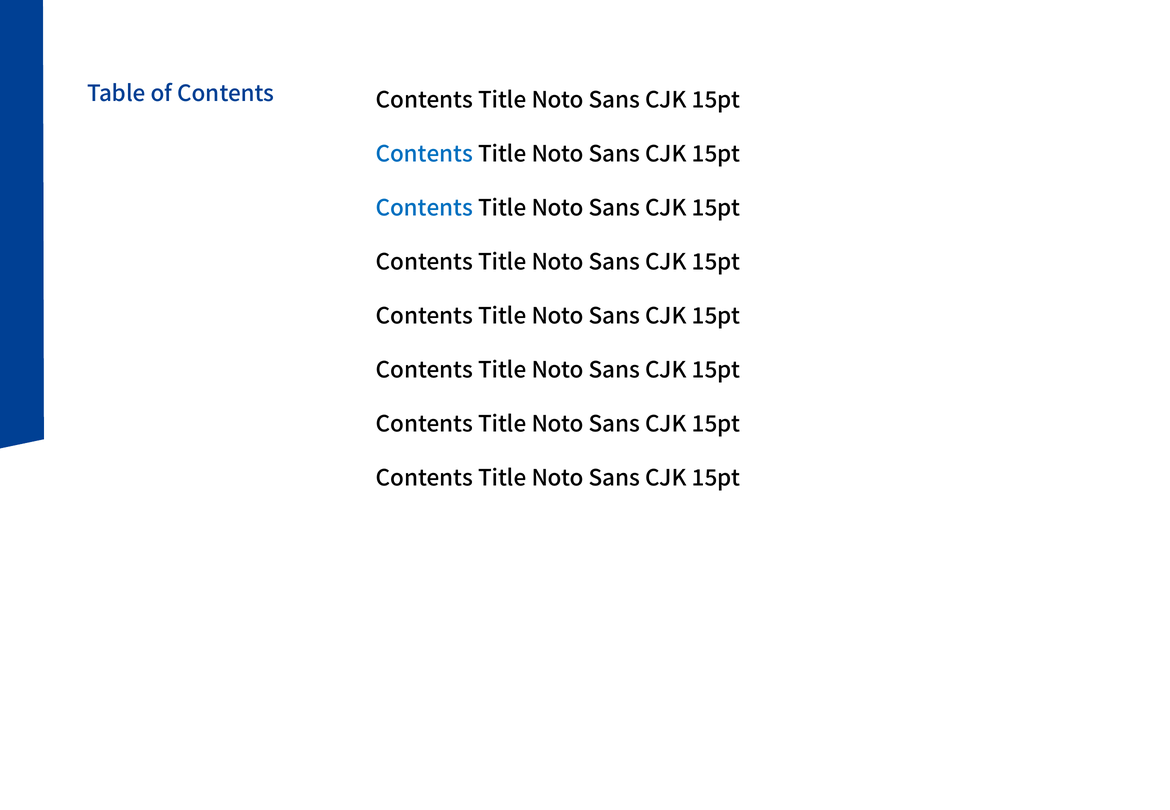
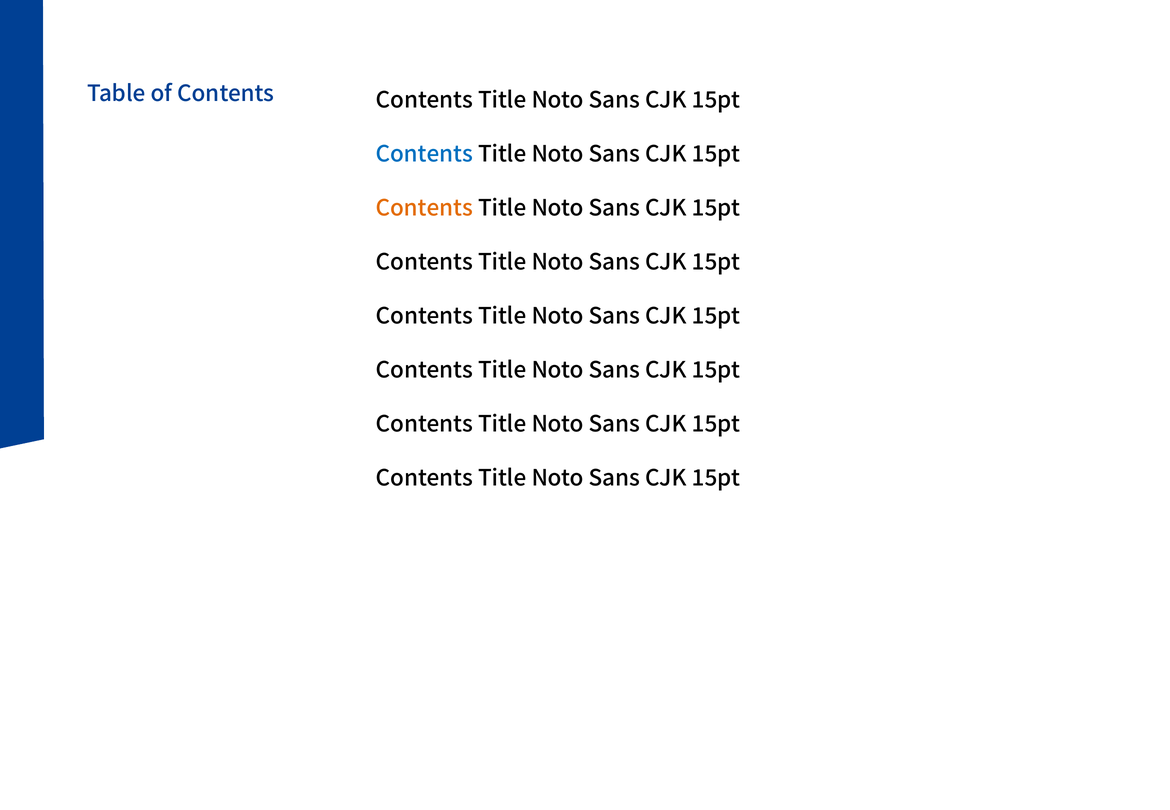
Contents at (424, 209) colour: blue -> orange
